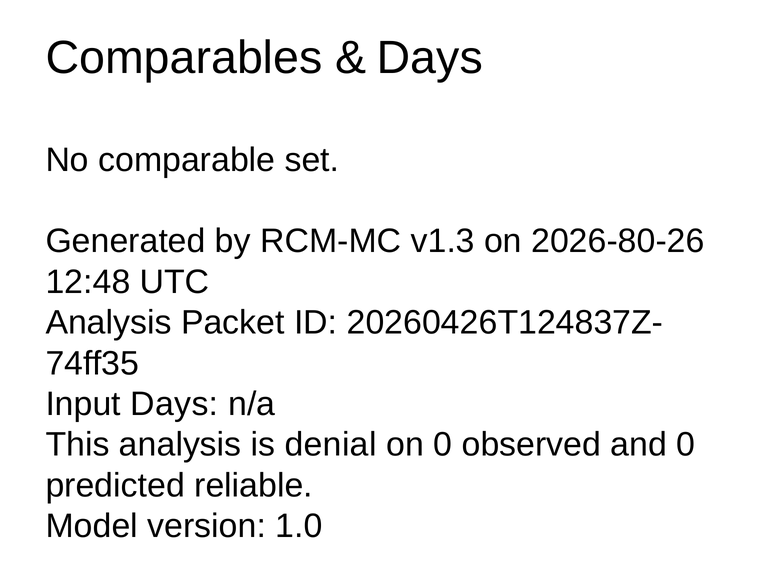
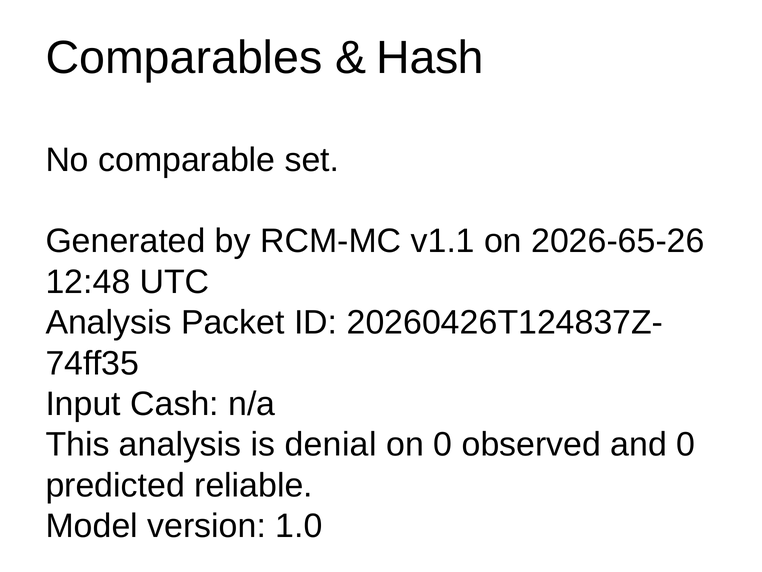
Days at (430, 58): Days -> Hash
v1.3: v1.3 -> v1.1
2026-80-26: 2026-80-26 -> 2026-65-26
Input Days: Days -> Cash
